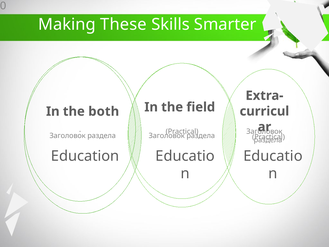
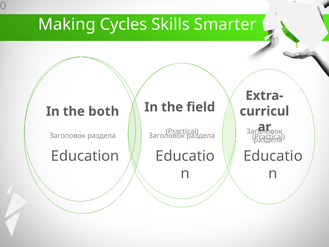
These: These -> Cycles
